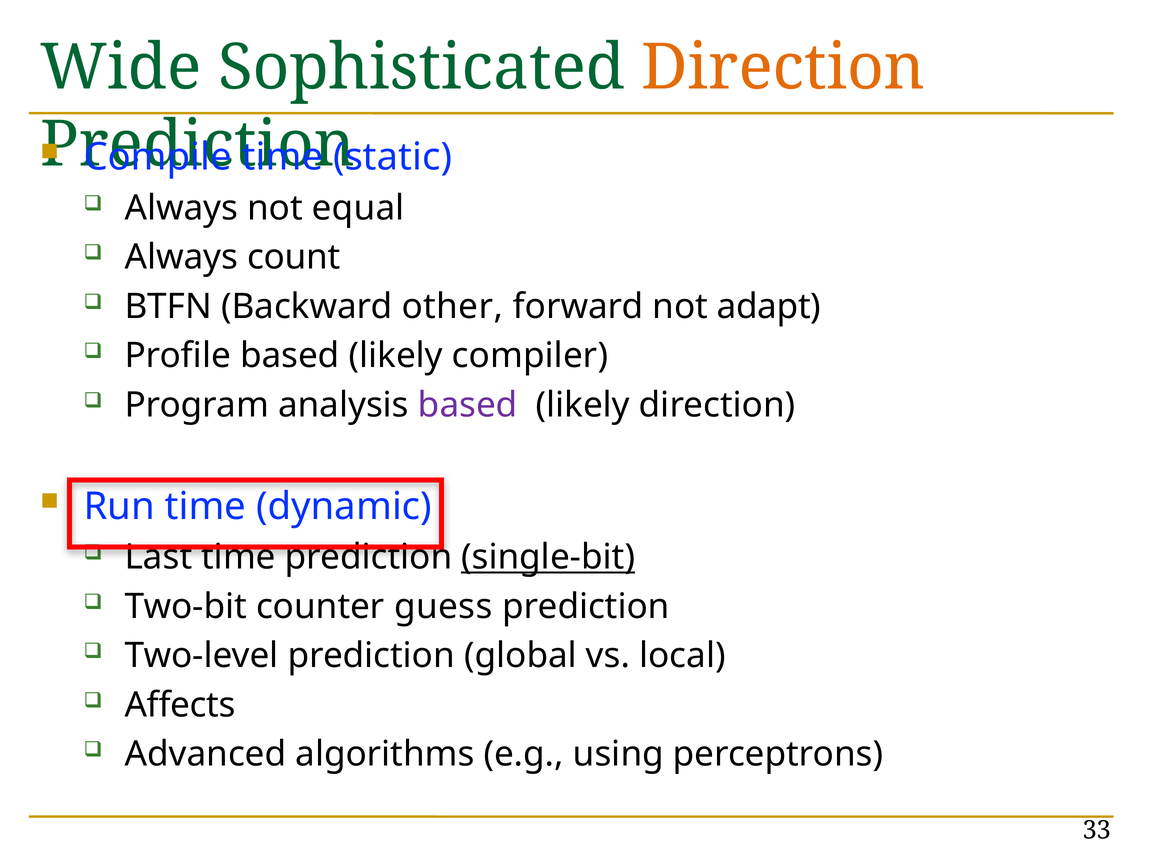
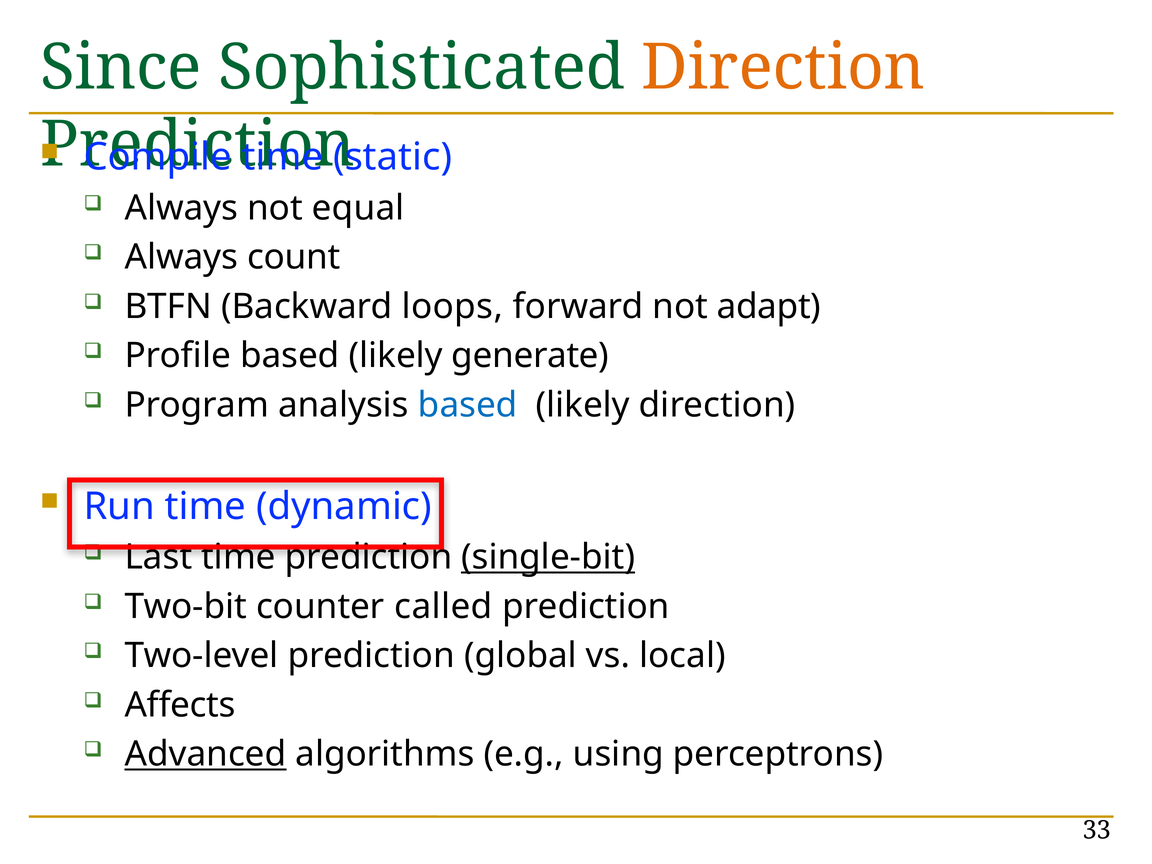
Wide: Wide -> Since
other: other -> loops
compiler: compiler -> generate
based at (468, 405) colour: purple -> blue
guess: guess -> called
Advanced underline: none -> present
